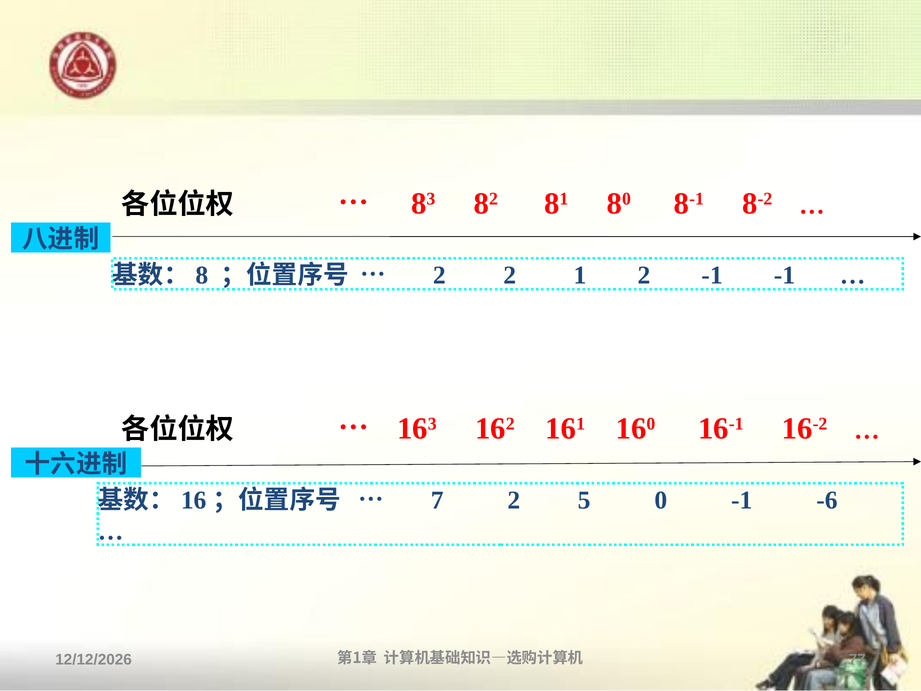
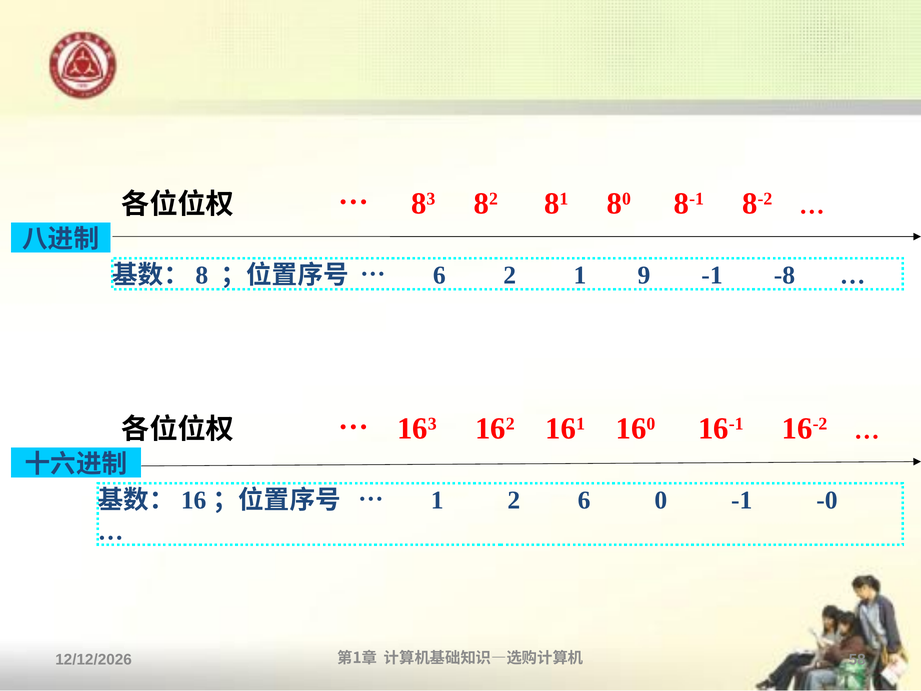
2 at (439, 275): 2 -> 6
1 2: 2 -> 9
-1 -1: -1 -> -8
7 at (437, 500): 7 -> 1
2 5: 5 -> 6
-6: -6 -> -0
77: 77 -> 58
